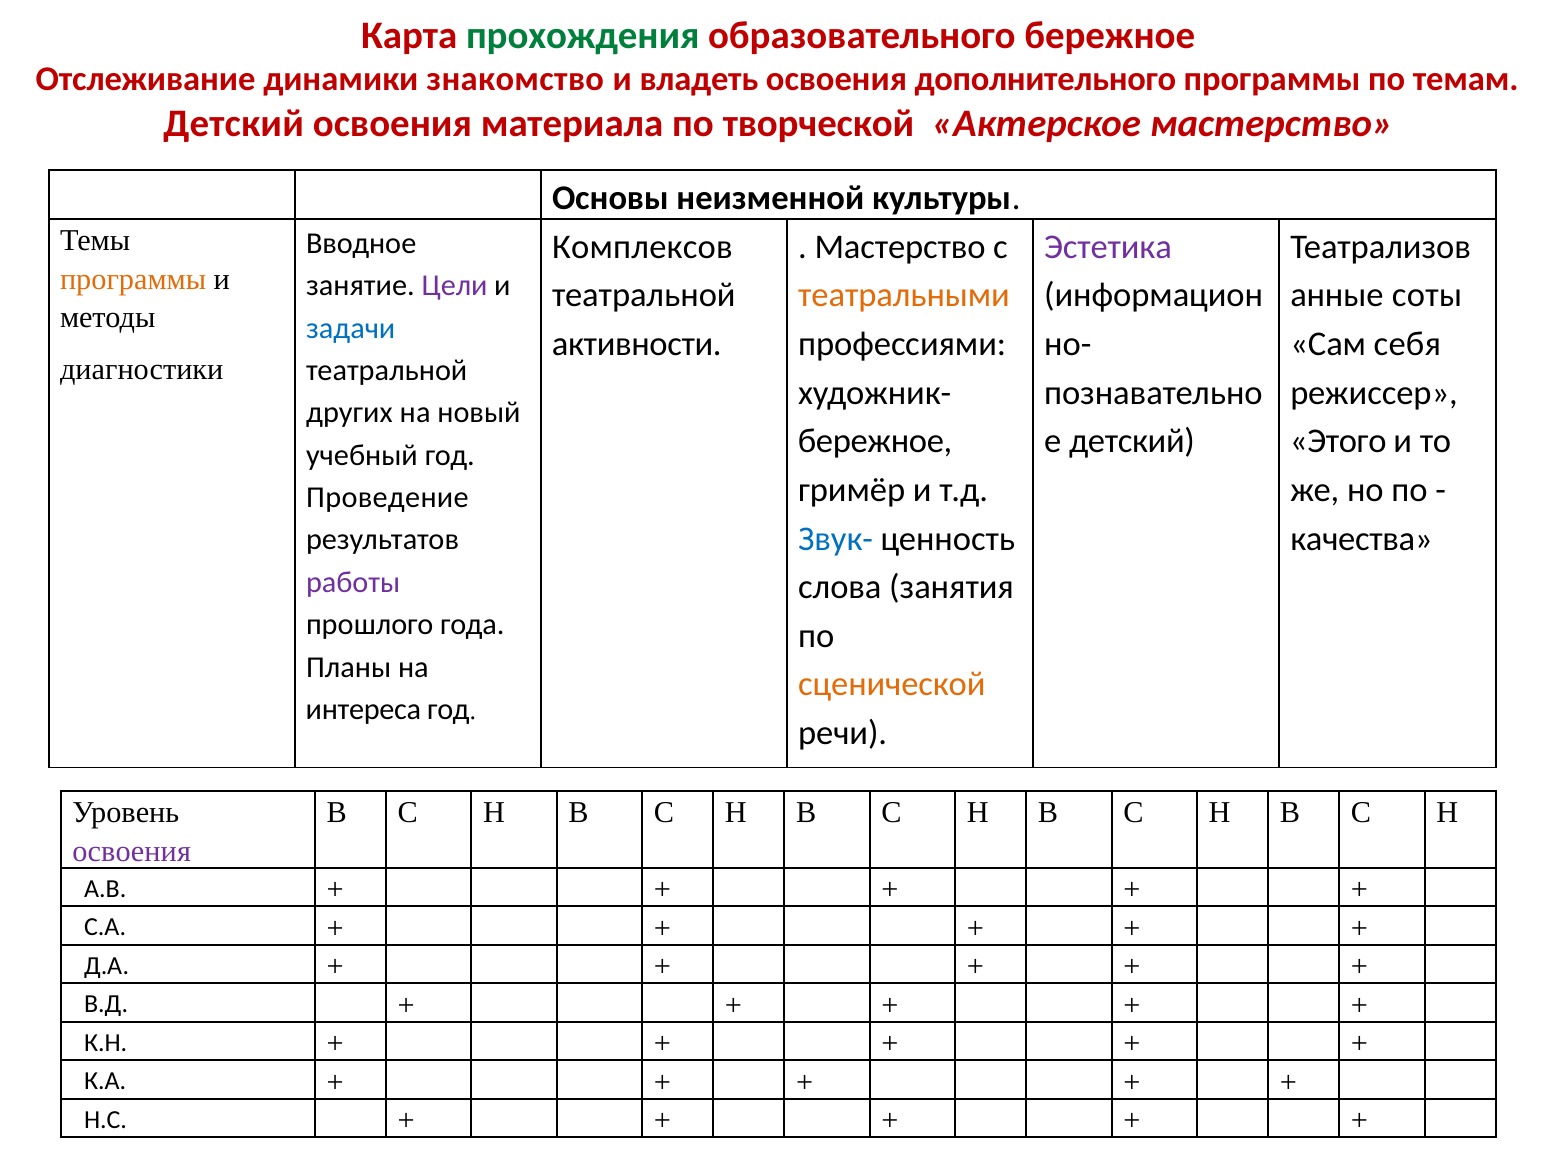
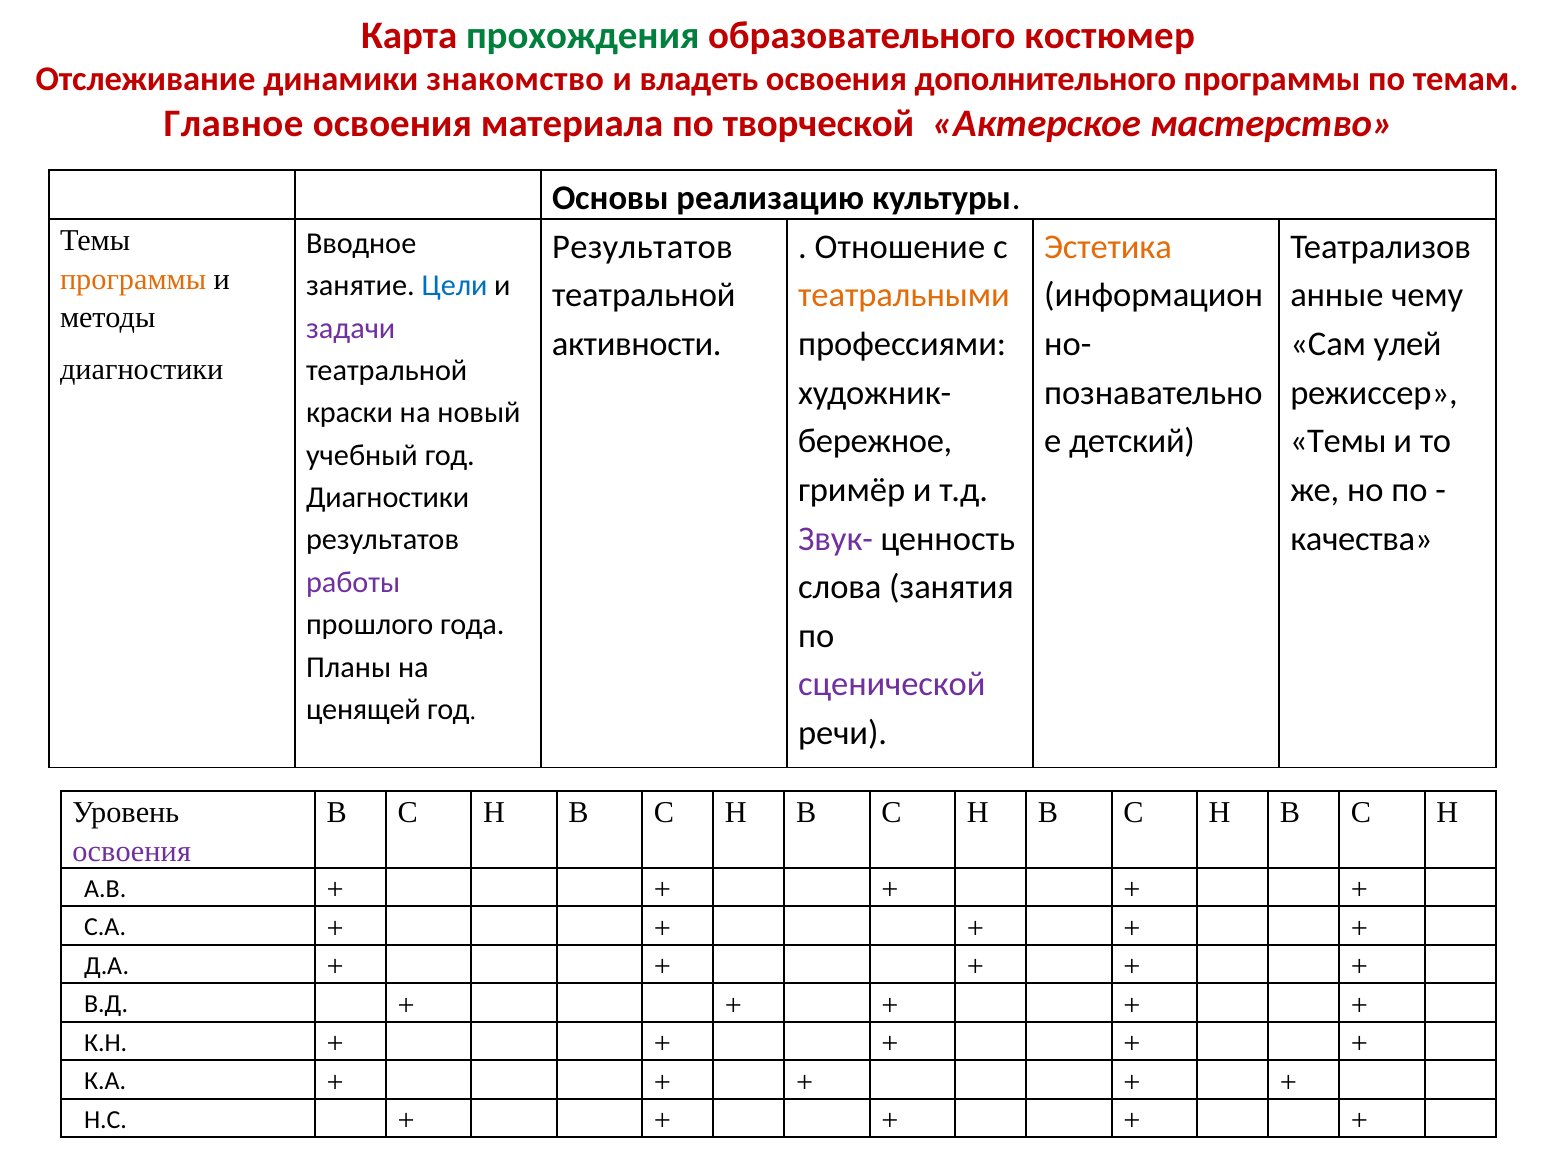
образовательного бережное: бережное -> костюмер
Детский at (234, 123): Детский -> Главное
неизменной: неизменной -> реализацию
Комплексов at (642, 247): Комплексов -> Результатов
Мастерство at (900, 247): Мастерство -> Отношение
Эстетика colour: purple -> orange
Цели colour: purple -> blue
соты: соты -> чему
задачи colour: blue -> purple
себя: себя -> улей
других: других -> краски
Этого at (1338, 441): Этого -> Темы
Проведение at (387, 497): Проведение -> Диагностики
Звук- colour: blue -> purple
сценической colour: orange -> purple
интереса: интереса -> ценящей
